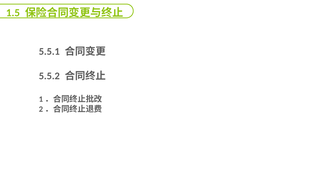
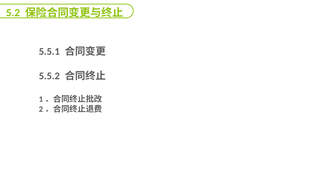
1.5: 1.5 -> 5.2
